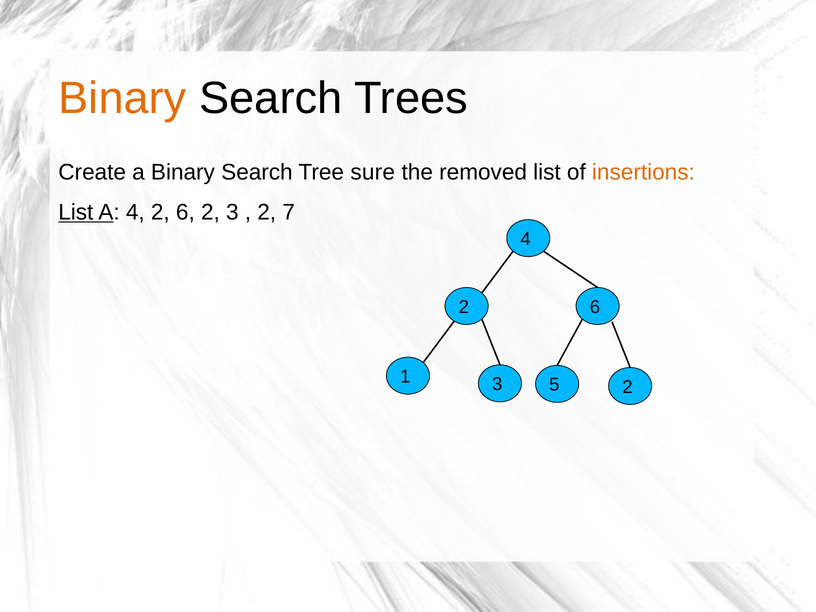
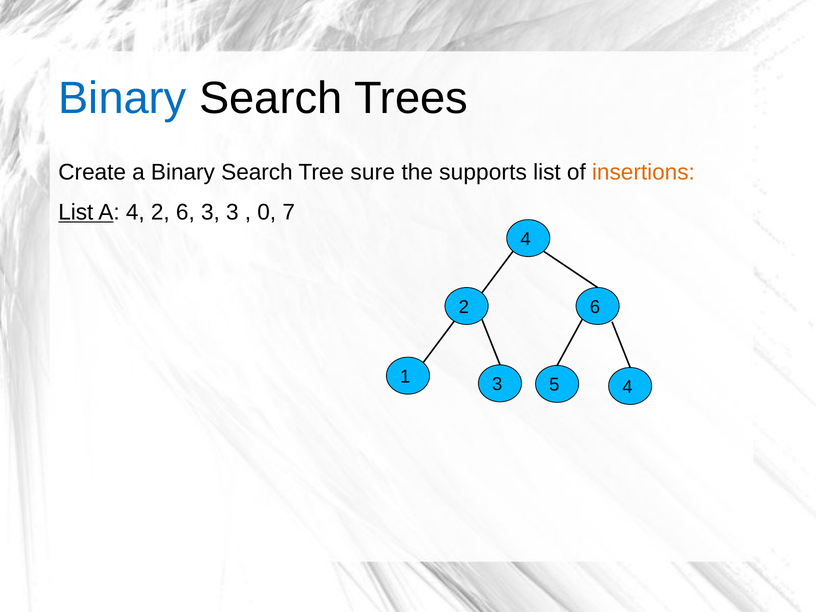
Binary at (122, 99) colour: orange -> blue
removed: removed -> supports
6 2: 2 -> 3
2 at (267, 212): 2 -> 0
5 2: 2 -> 4
